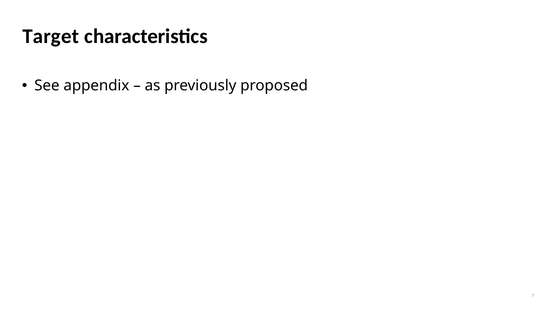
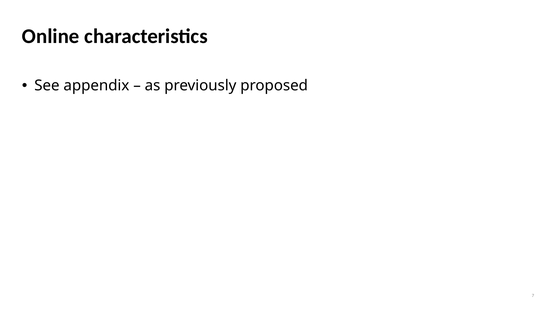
Target: Target -> Online
